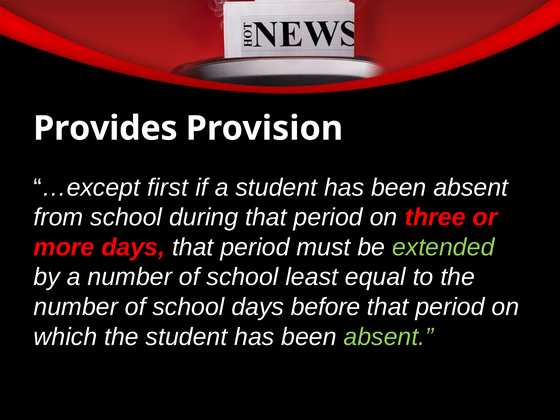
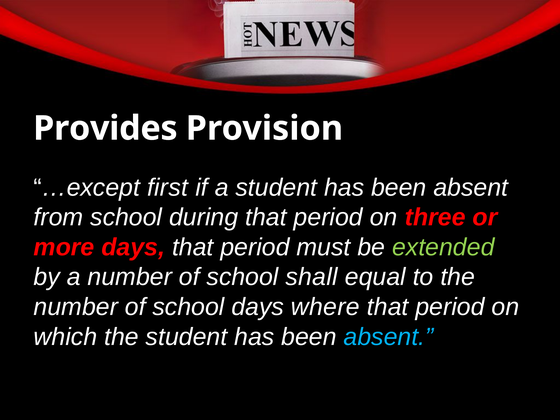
least: least -> shall
before: before -> where
absent at (389, 337) colour: light green -> light blue
